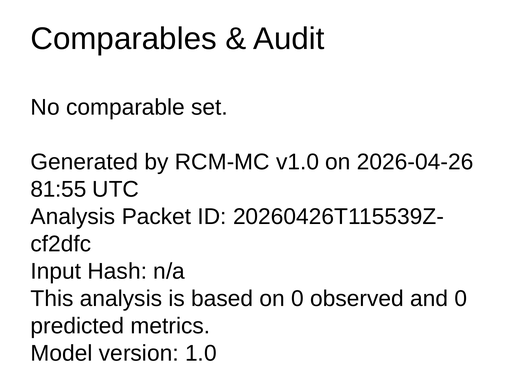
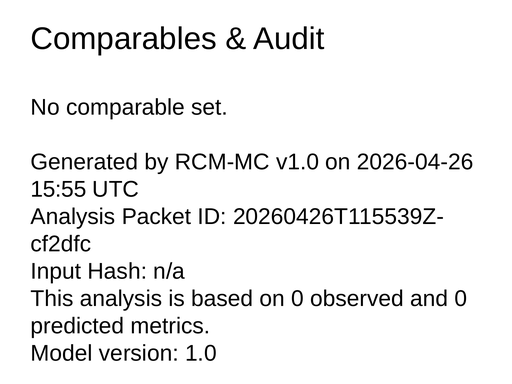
81:55: 81:55 -> 15:55
